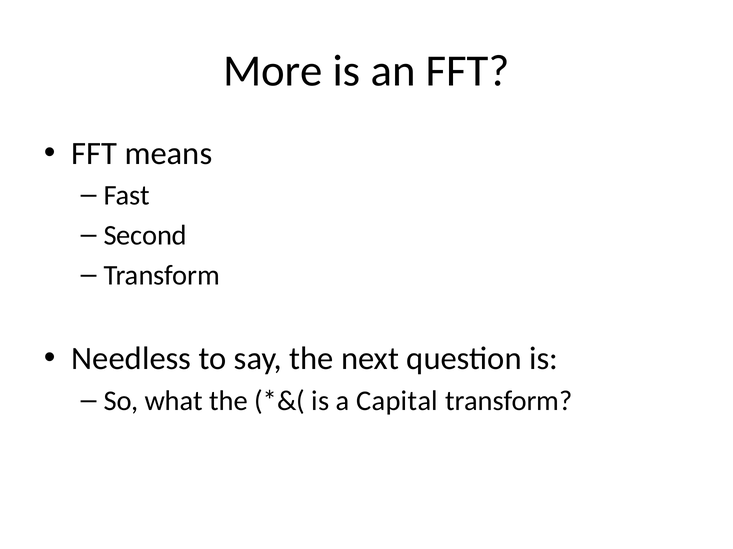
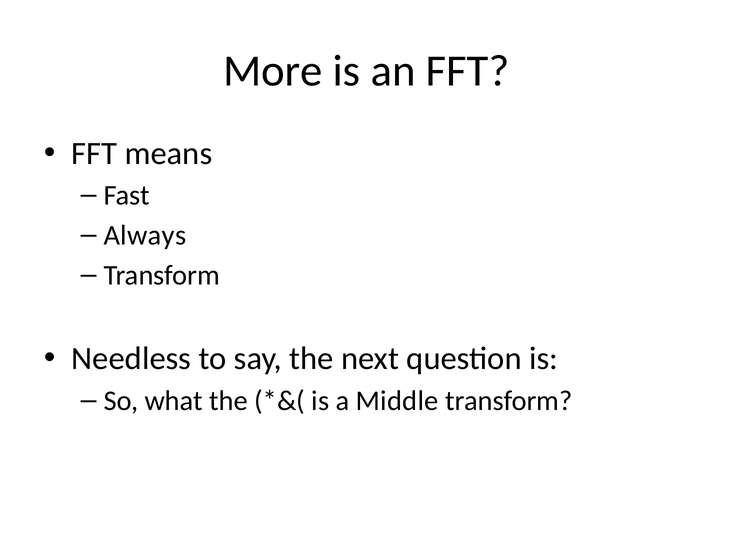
Second: Second -> Always
Capital: Capital -> Middle
